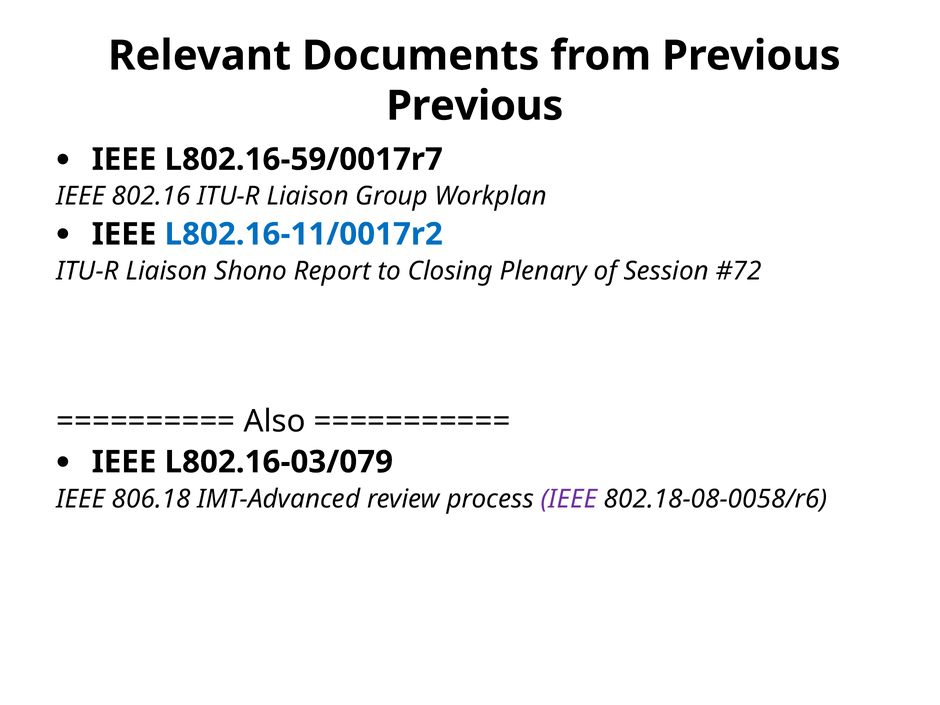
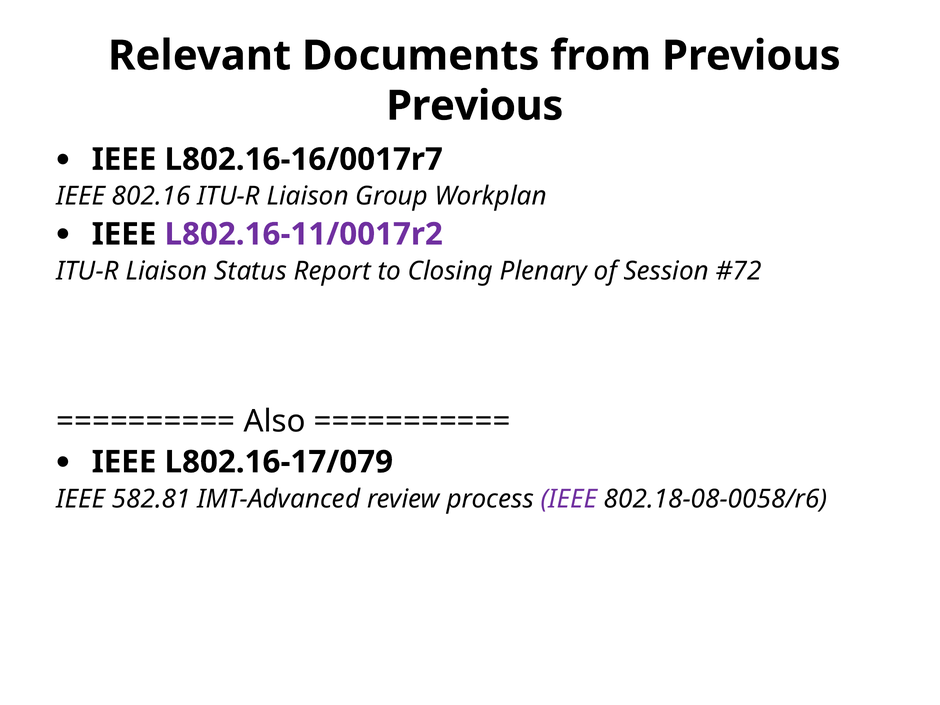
L802.16-59/0017r7: L802.16-59/0017r7 -> L802.16-16/0017r7
L802.16-11/0017r2 colour: blue -> purple
Shono: Shono -> Status
L802.16-03/079: L802.16-03/079 -> L802.16-17/079
806.18: 806.18 -> 582.81
